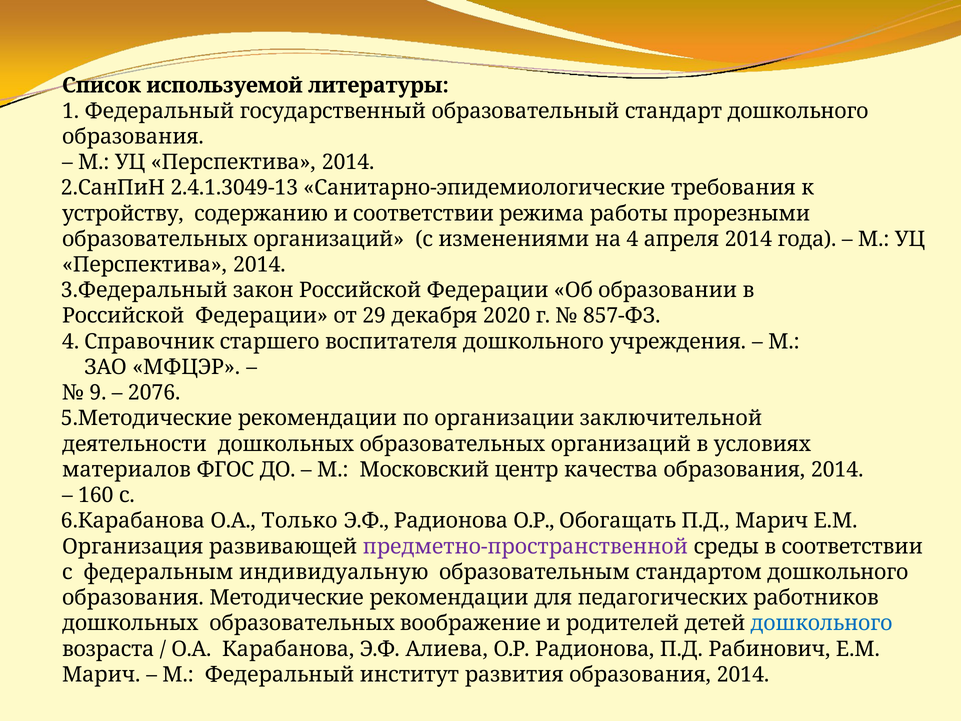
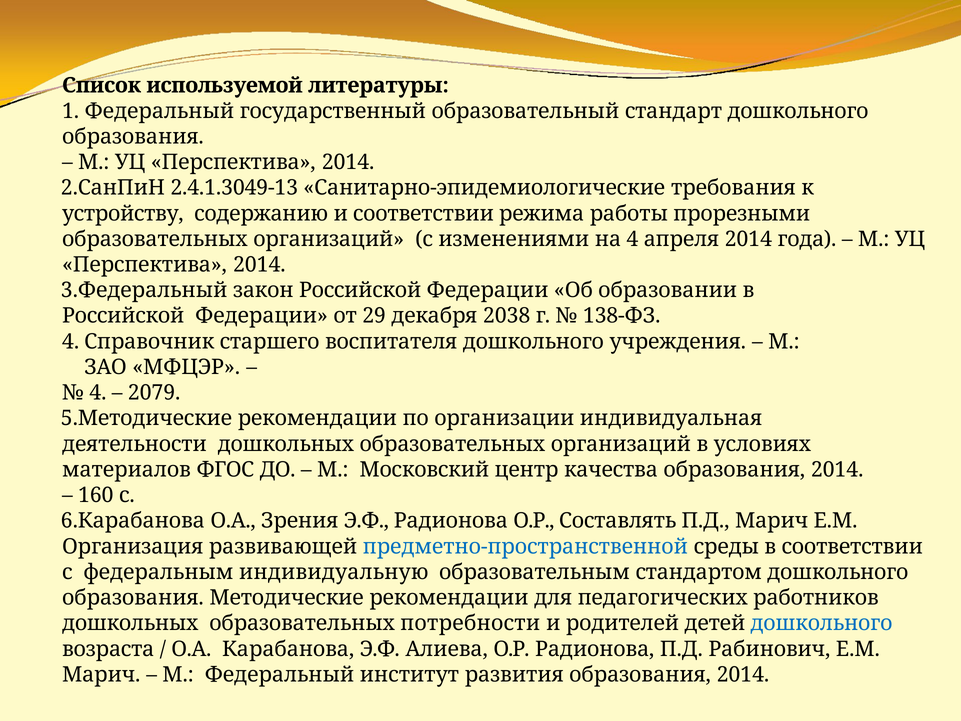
2020: 2020 -> 2038
857-ФЗ: 857-ФЗ -> 138-ФЗ
9 at (98, 393): 9 -> 4
2076: 2076 -> 2079
заключительной: заключительной -> индивидуальная
Только: Только -> Зрения
Обогащать: Обогащать -> Составлять
предметно-пространственной colour: purple -> blue
воображение: воображение -> потребности
